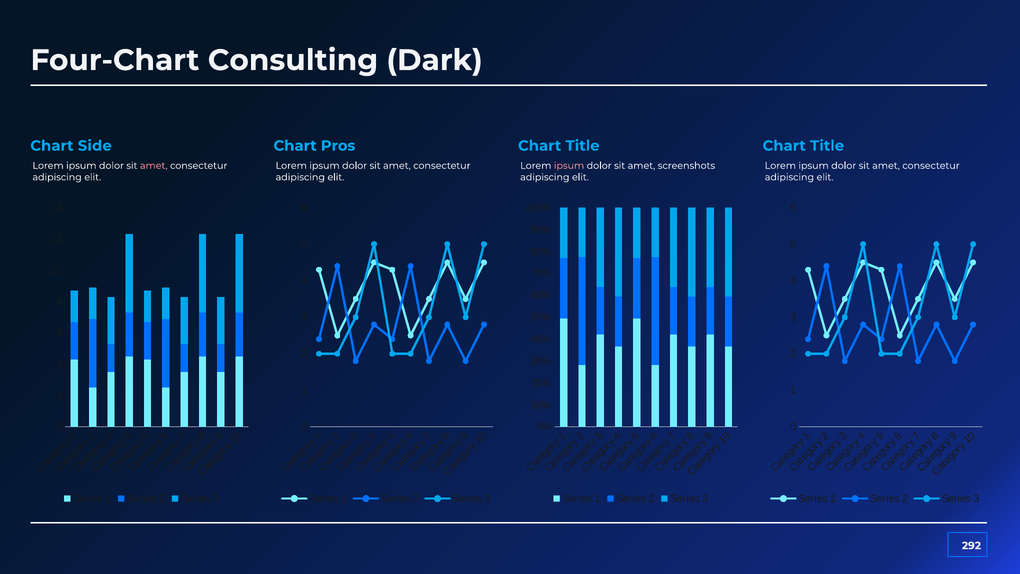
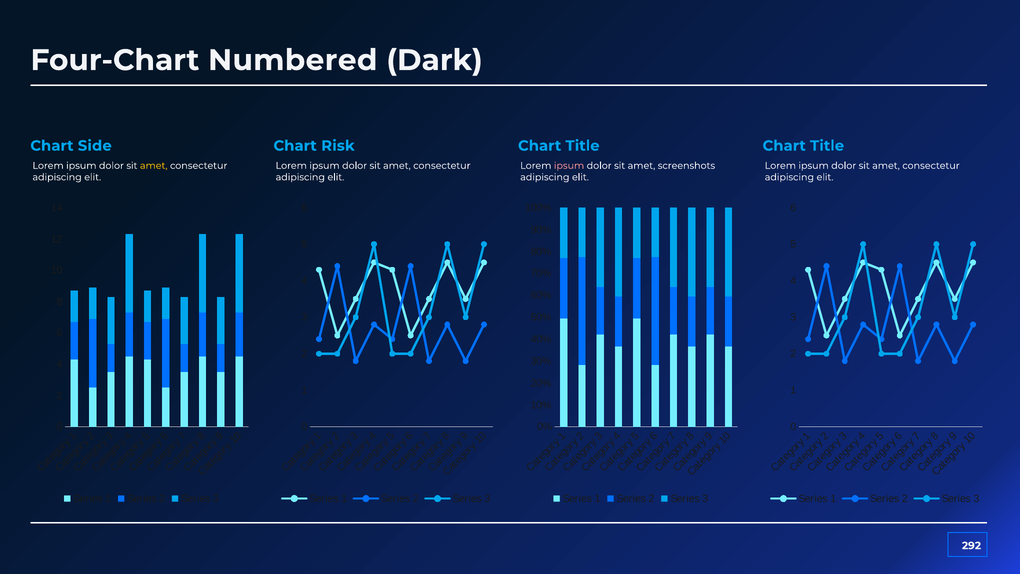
Consulting: Consulting -> Numbered
Pros: Pros -> Risk
amet at (154, 166) colour: pink -> yellow
